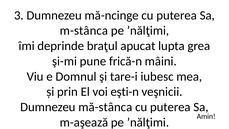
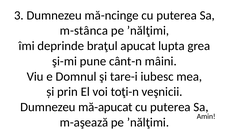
frică-n: frică-n -> cânt-n
eşti-n: eşti-n -> toţi-n
mă-stânca: mă-stânca -> mă-apucat
